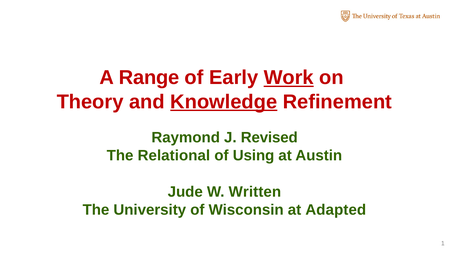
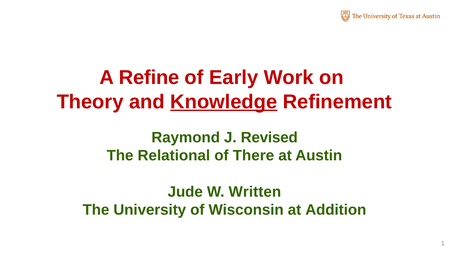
Range: Range -> Refine
Work underline: present -> none
Using: Using -> There
Adapted: Adapted -> Addition
